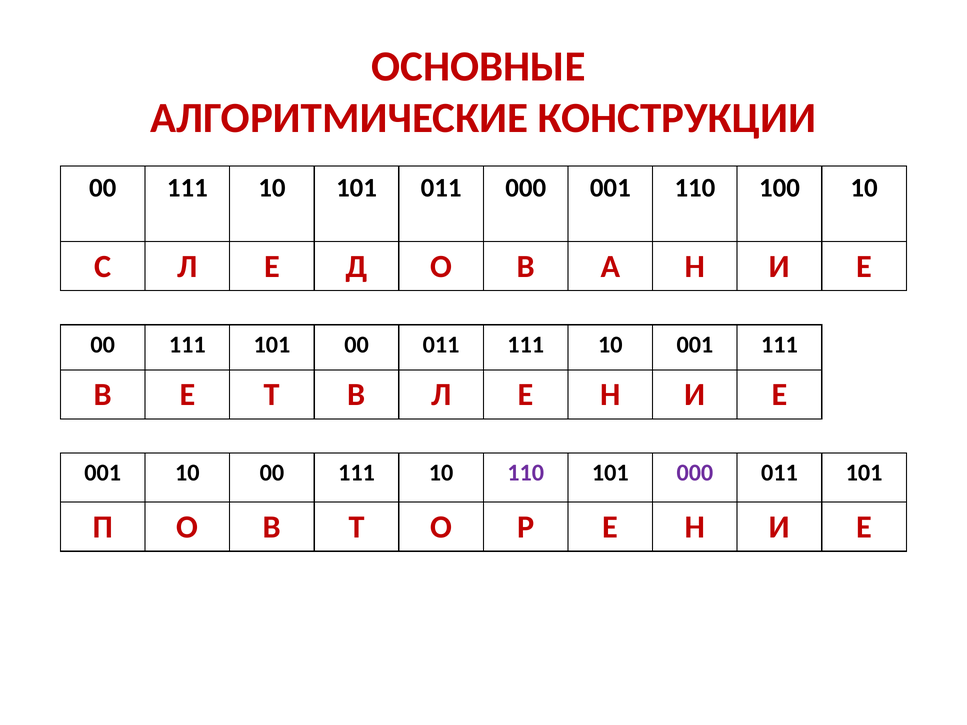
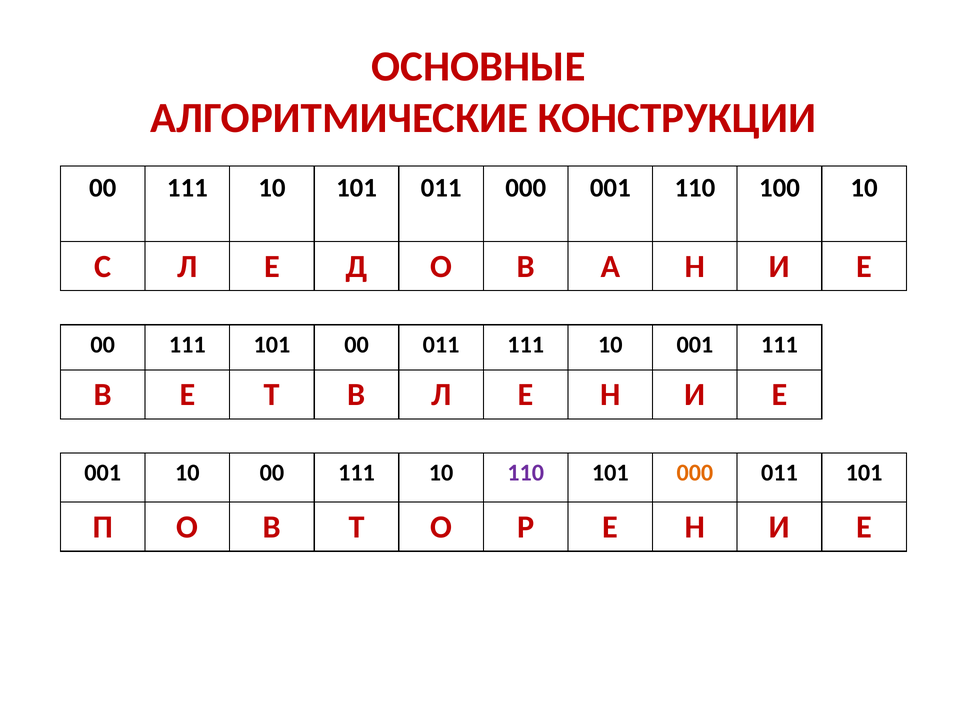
000 at (695, 473) colour: purple -> orange
